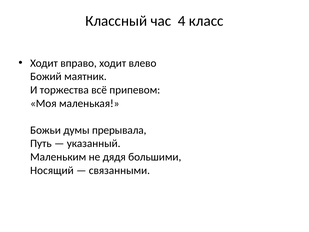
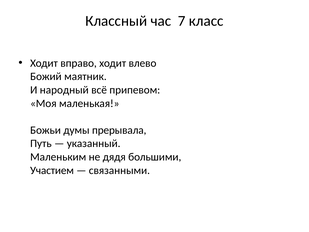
4: 4 -> 7
торжества: торжества -> народный
Носящий: Носящий -> Участием
